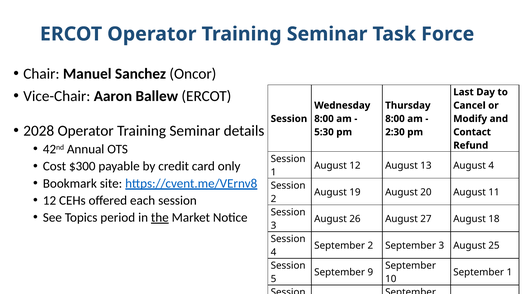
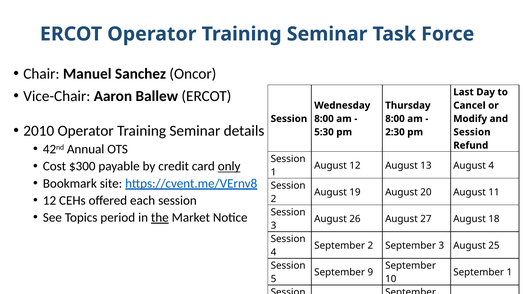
2028: 2028 -> 2010
Contact at (472, 132): Contact -> Session
only underline: none -> present
